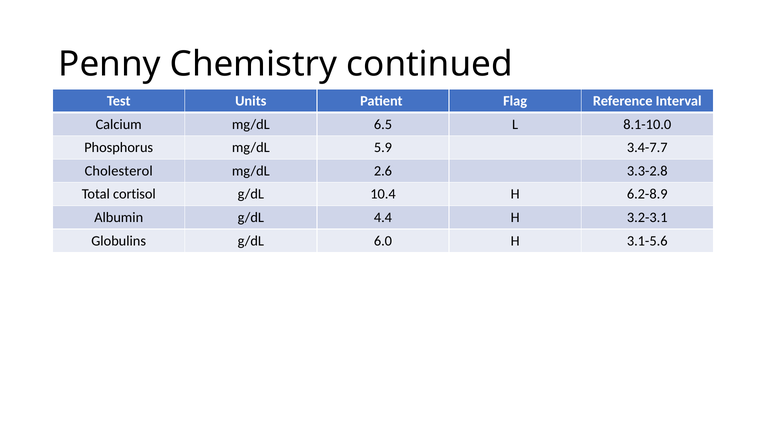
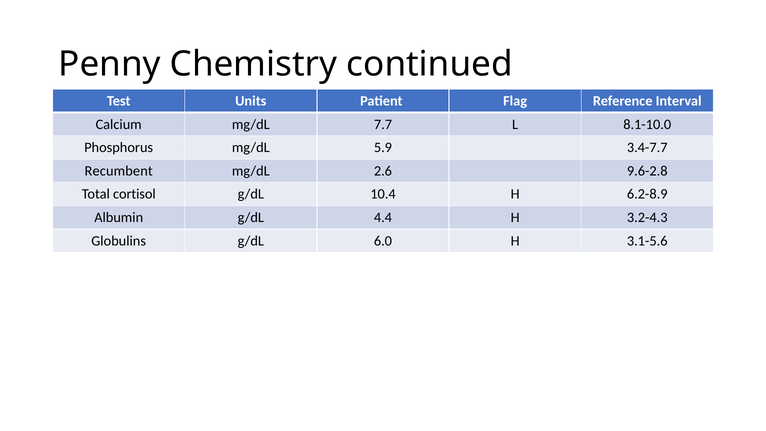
6.5: 6.5 -> 7.7
Cholesterol: Cholesterol -> Recumbent
3.3-2.8: 3.3-2.8 -> 9.6-2.8
3.2-3.1: 3.2-3.1 -> 3.2-4.3
